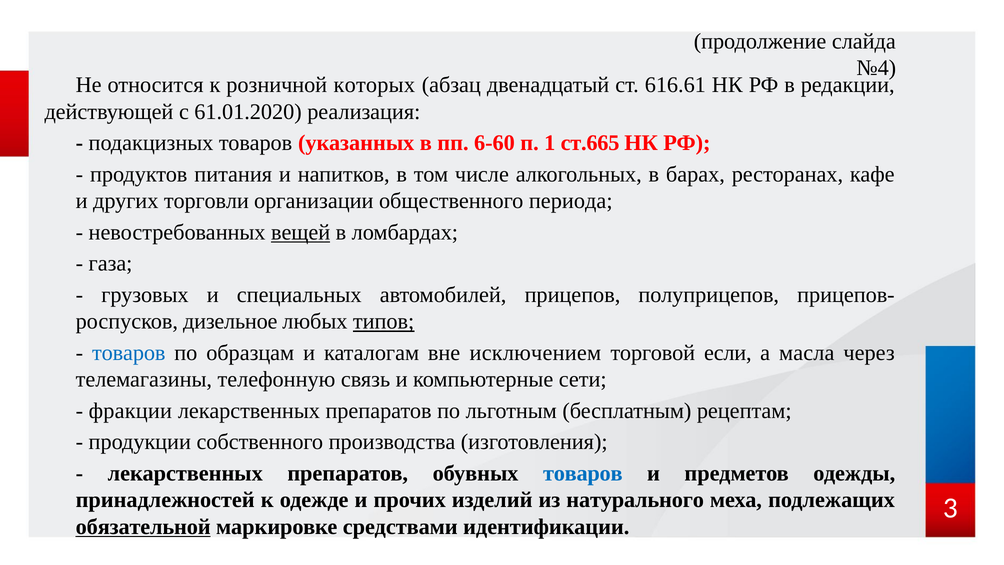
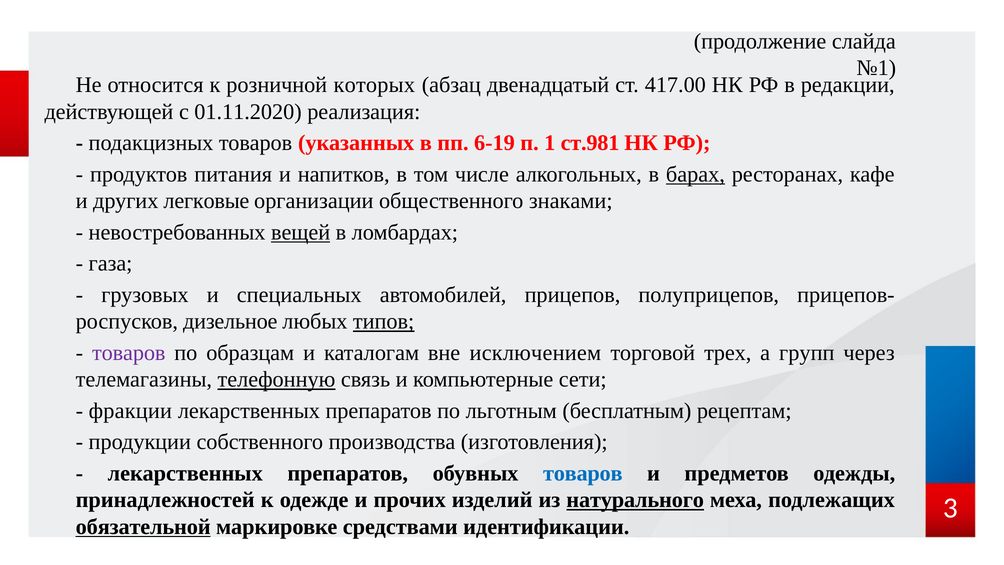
№4: №4 -> №1
616.61: 616.61 -> 417.00
61.01.2020: 61.01.2020 -> 01.11.2020
6-60: 6-60 -> 6-19
ст.665: ст.665 -> ст.981
барах underline: none -> present
торговли: торговли -> легковые
периода: периода -> знаками
товаров at (129, 353) colour: blue -> purple
если: если -> трех
масла: масла -> групп
телефонную underline: none -> present
натурального underline: none -> present
